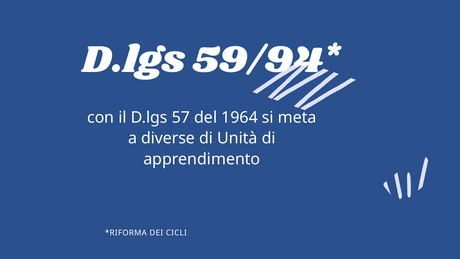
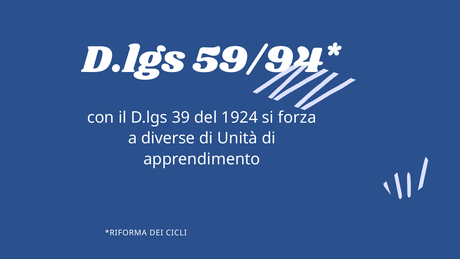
57: 57 -> 39
1964: 1964 -> 1924
meta: meta -> forza
